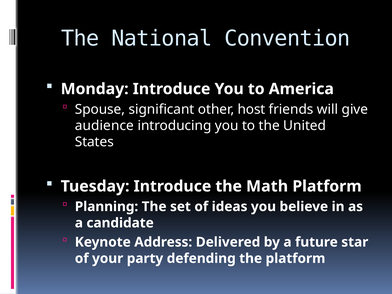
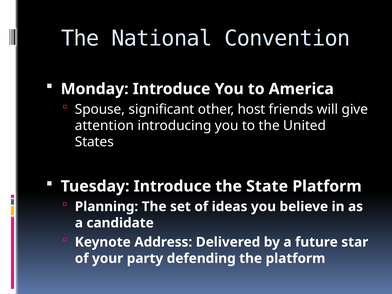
audience: audience -> attention
Math: Math -> State
